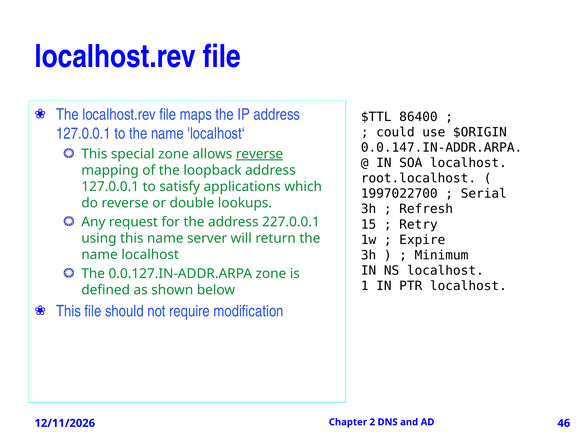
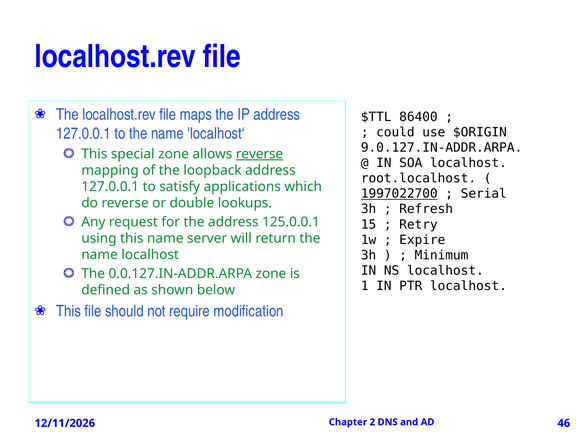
0.0.147.IN-ADDR.ARPA: 0.0.147.IN-ADDR.ARPA -> 9.0.127.IN-ADDR.ARPA
1997022700 underline: none -> present
227.0.0.1: 227.0.0.1 -> 125.0.0.1
